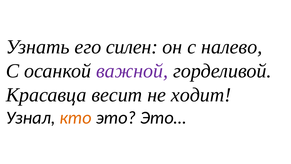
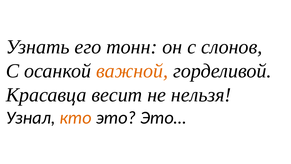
силен: силен -> тонн
налево: налево -> слонов
важной colour: purple -> orange
ходит: ходит -> нельзя
